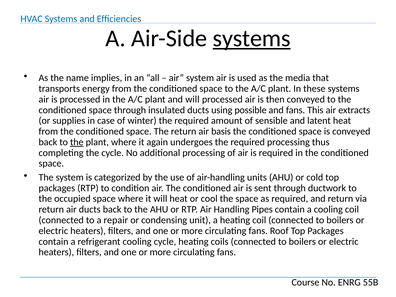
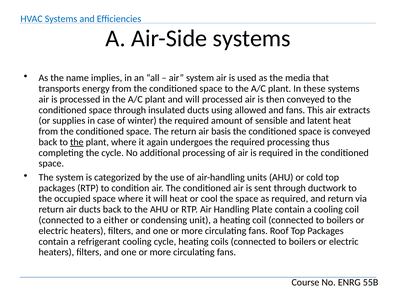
systems at (252, 38) underline: present -> none
possible: possible -> allowed
Pipes: Pipes -> Plate
repair: repair -> either
